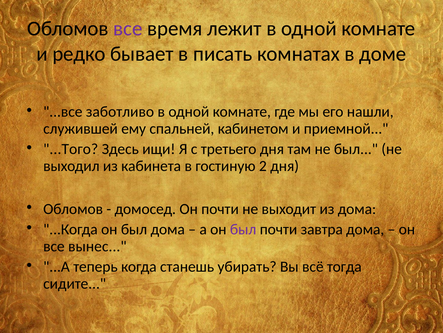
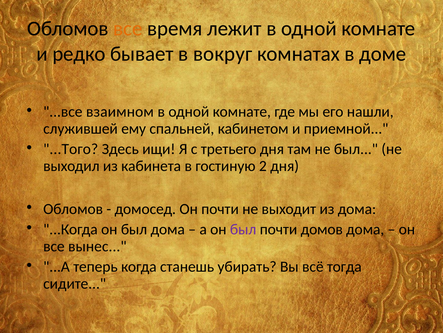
все at (128, 28) colour: purple -> orange
писать: писать -> вокруг
заботливо: заботливо -> взаимном
завтра: завтра -> домов
